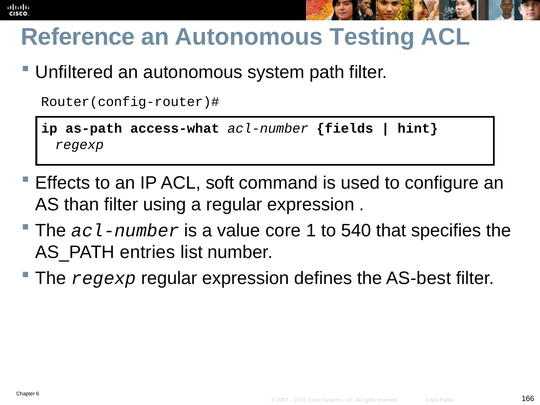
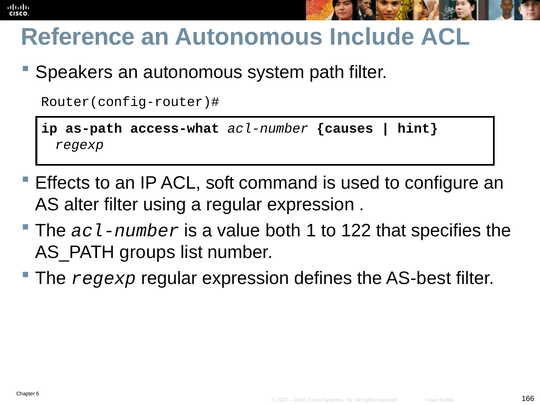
Testing: Testing -> Include
Unfiltered: Unfiltered -> Speakers
fields: fields -> causes
than: than -> alter
core: core -> both
540: 540 -> 122
entries: entries -> groups
